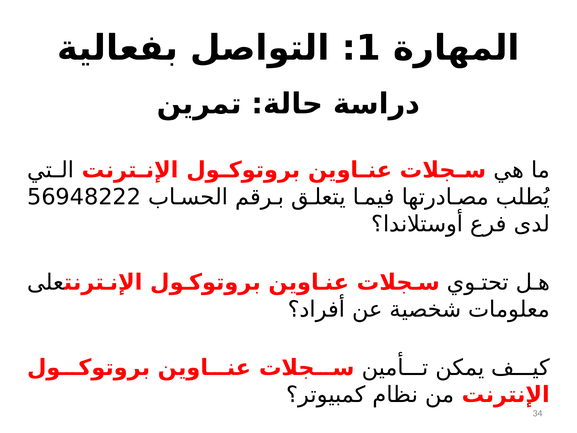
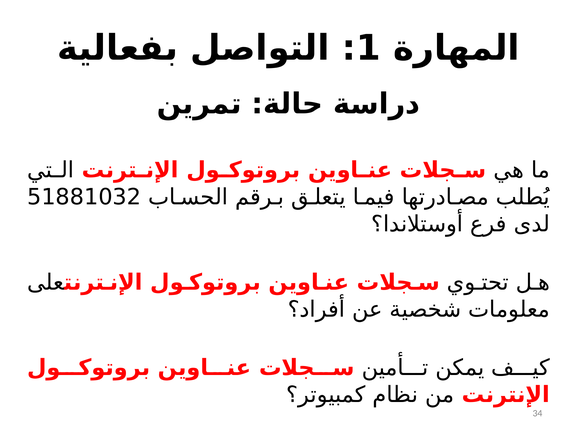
56948222: 56948222 -> 51881032
